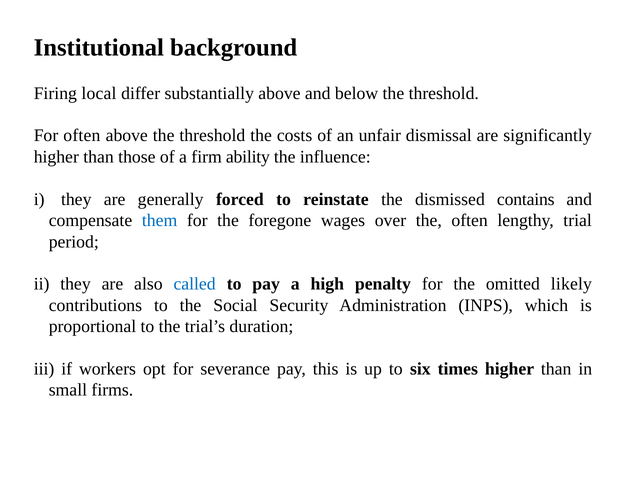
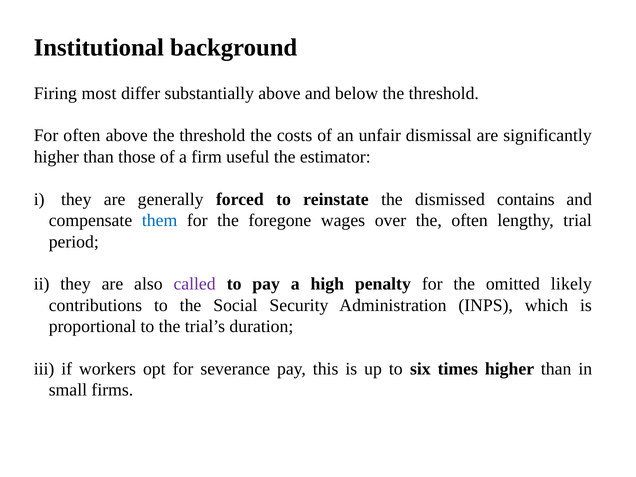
local: local -> most
ability: ability -> useful
influence: influence -> estimator
called colour: blue -> purple
